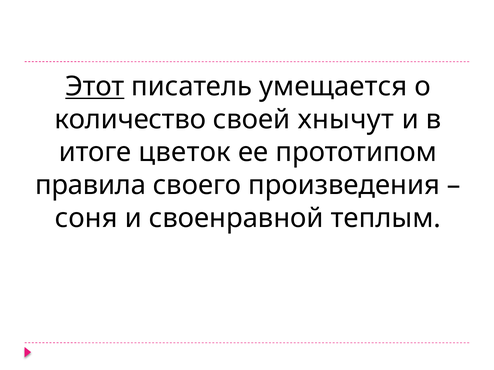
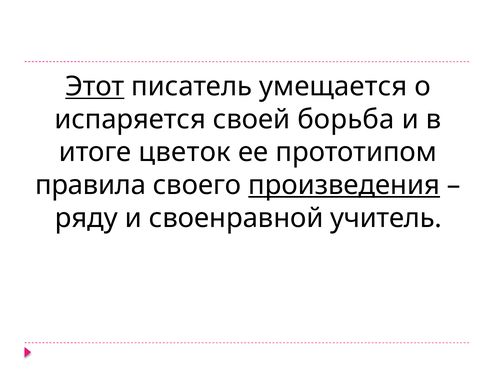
количество: количество -> испаряется
хнычут: хнычут -> борьба
произведения underline: none -> present
соня: соня -> ряду
теплым: теплым -> учитель
